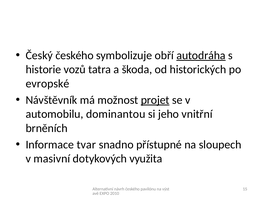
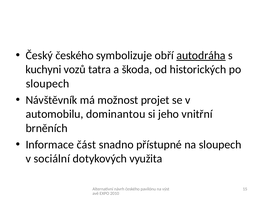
historie: historie -> kuchyni
evropské at (48, 83): evropské -> sloupech
projet underline: present -> none
tvar: tvar -> část
masivní: masivní -> sociální
